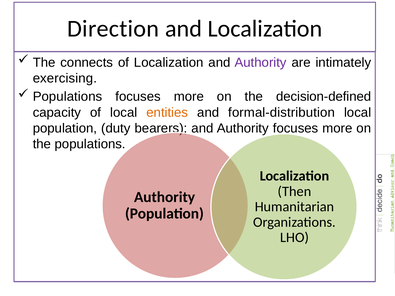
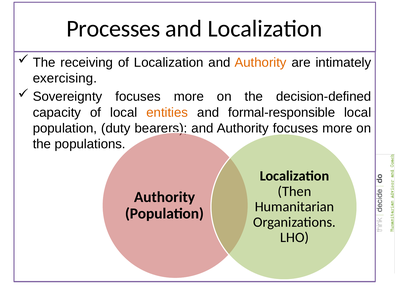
Direction: Direction -> Processes
connects: connects -> receiving
Authority at (261, 62) colour: purple -> orange
Populations at (67, 97): Populations -> Sovereignty
formal-distribution: formal-distribution -> formal-responsible
